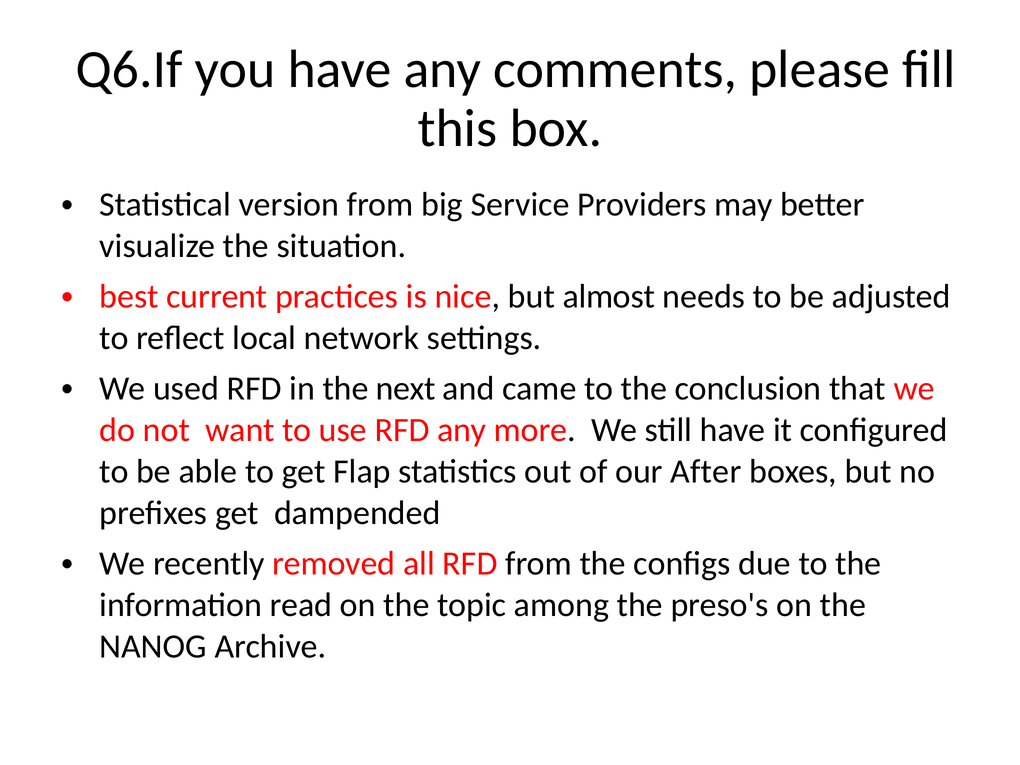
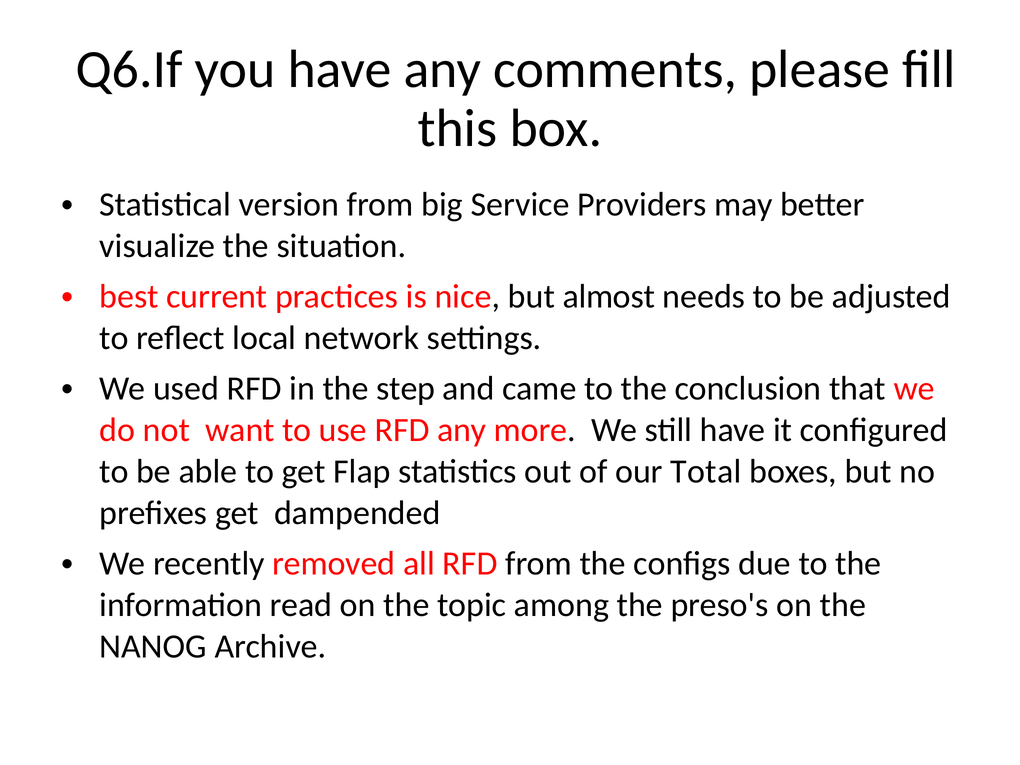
next: next -> step
After: After -> Total
